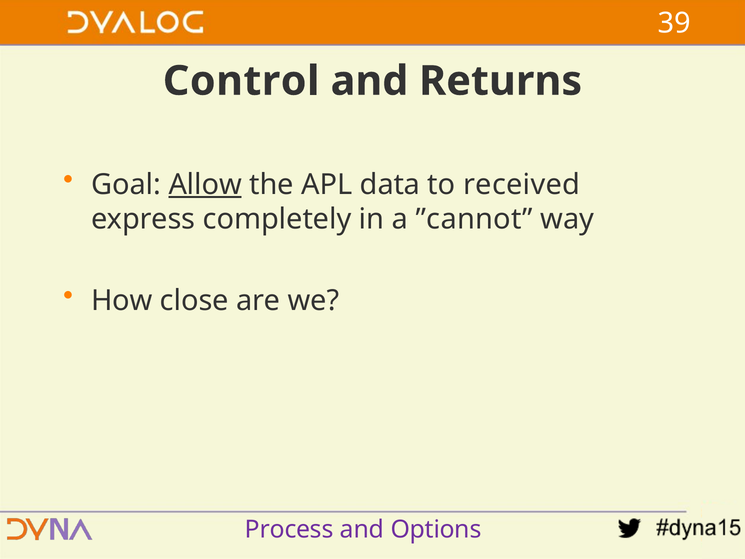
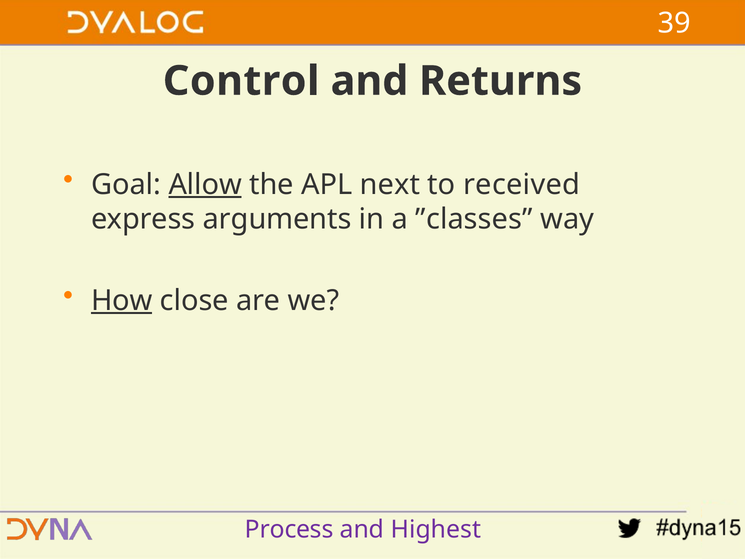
data: data -> next
completely: completely -> arguments
”cannot: ”cannot -> ”classes
How underline: none -> present
Options: Options -> Highest
